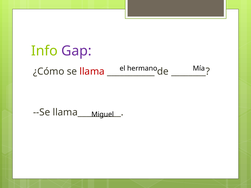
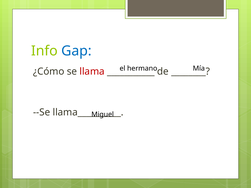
Gap colour: purple -> blue
